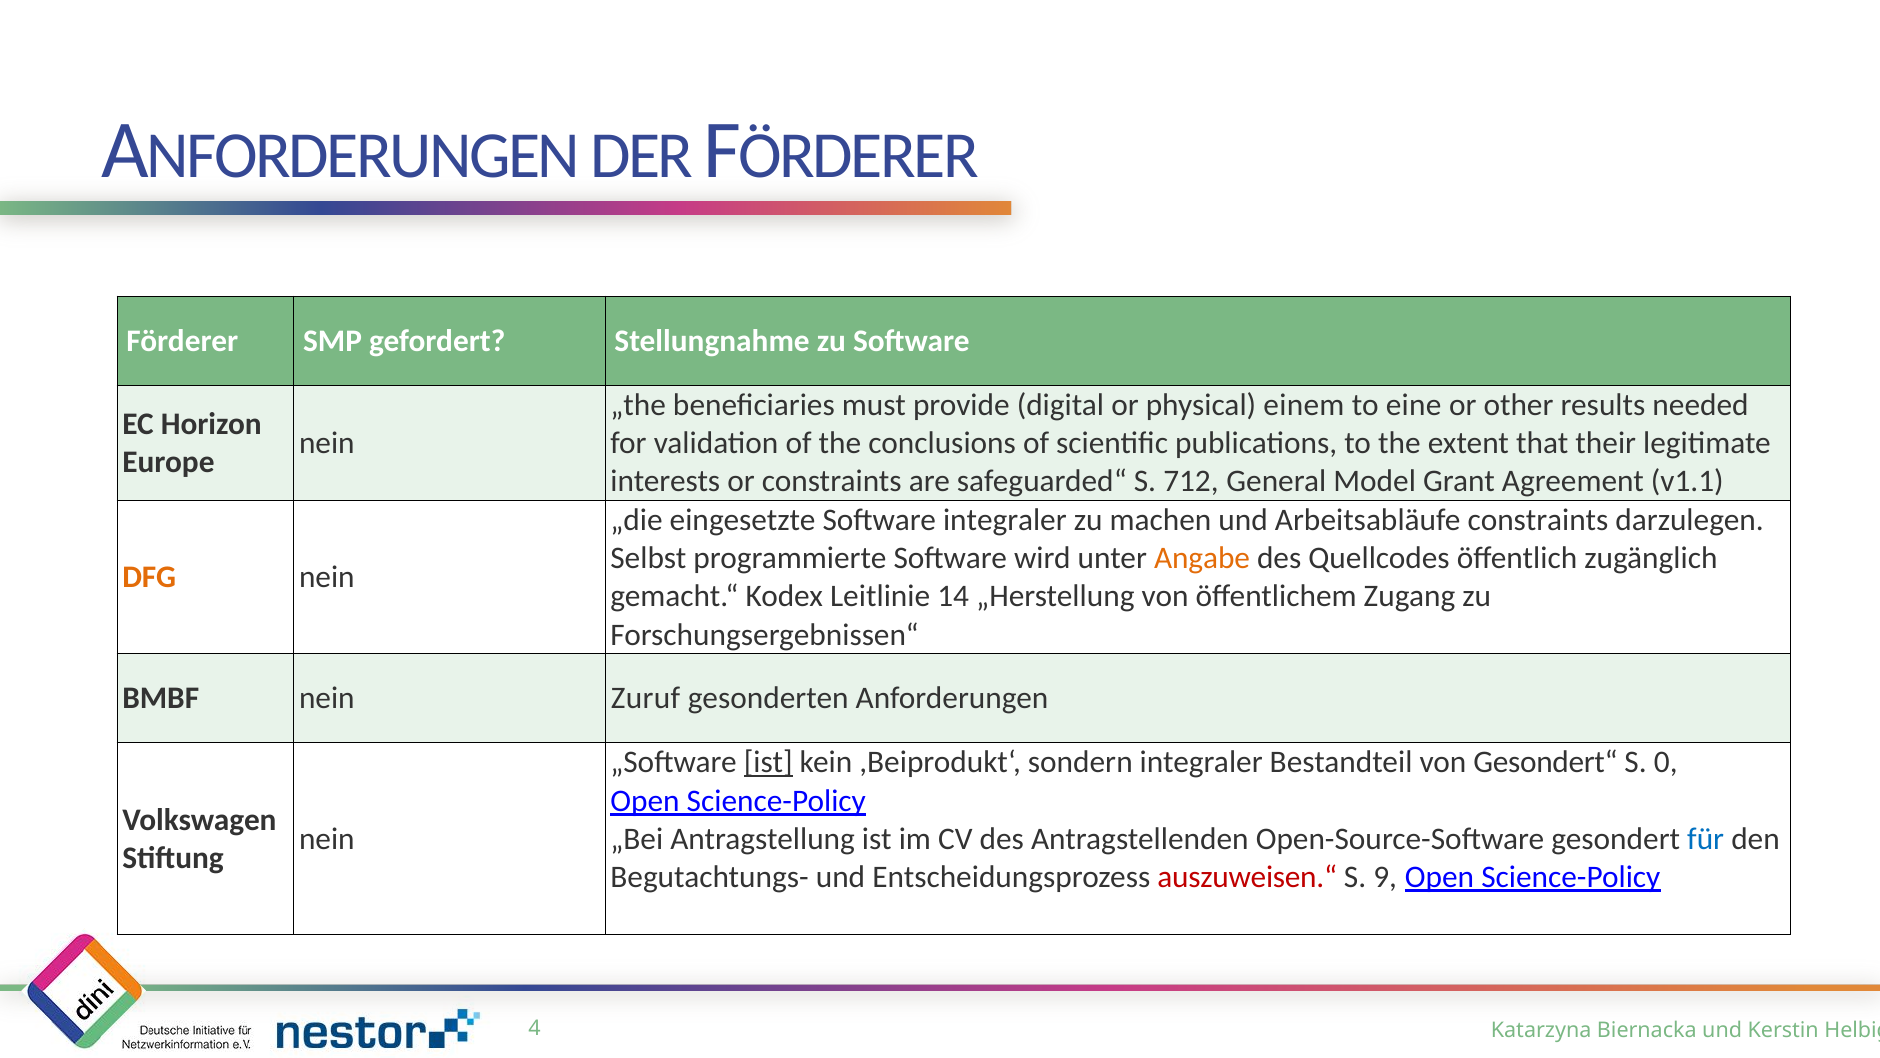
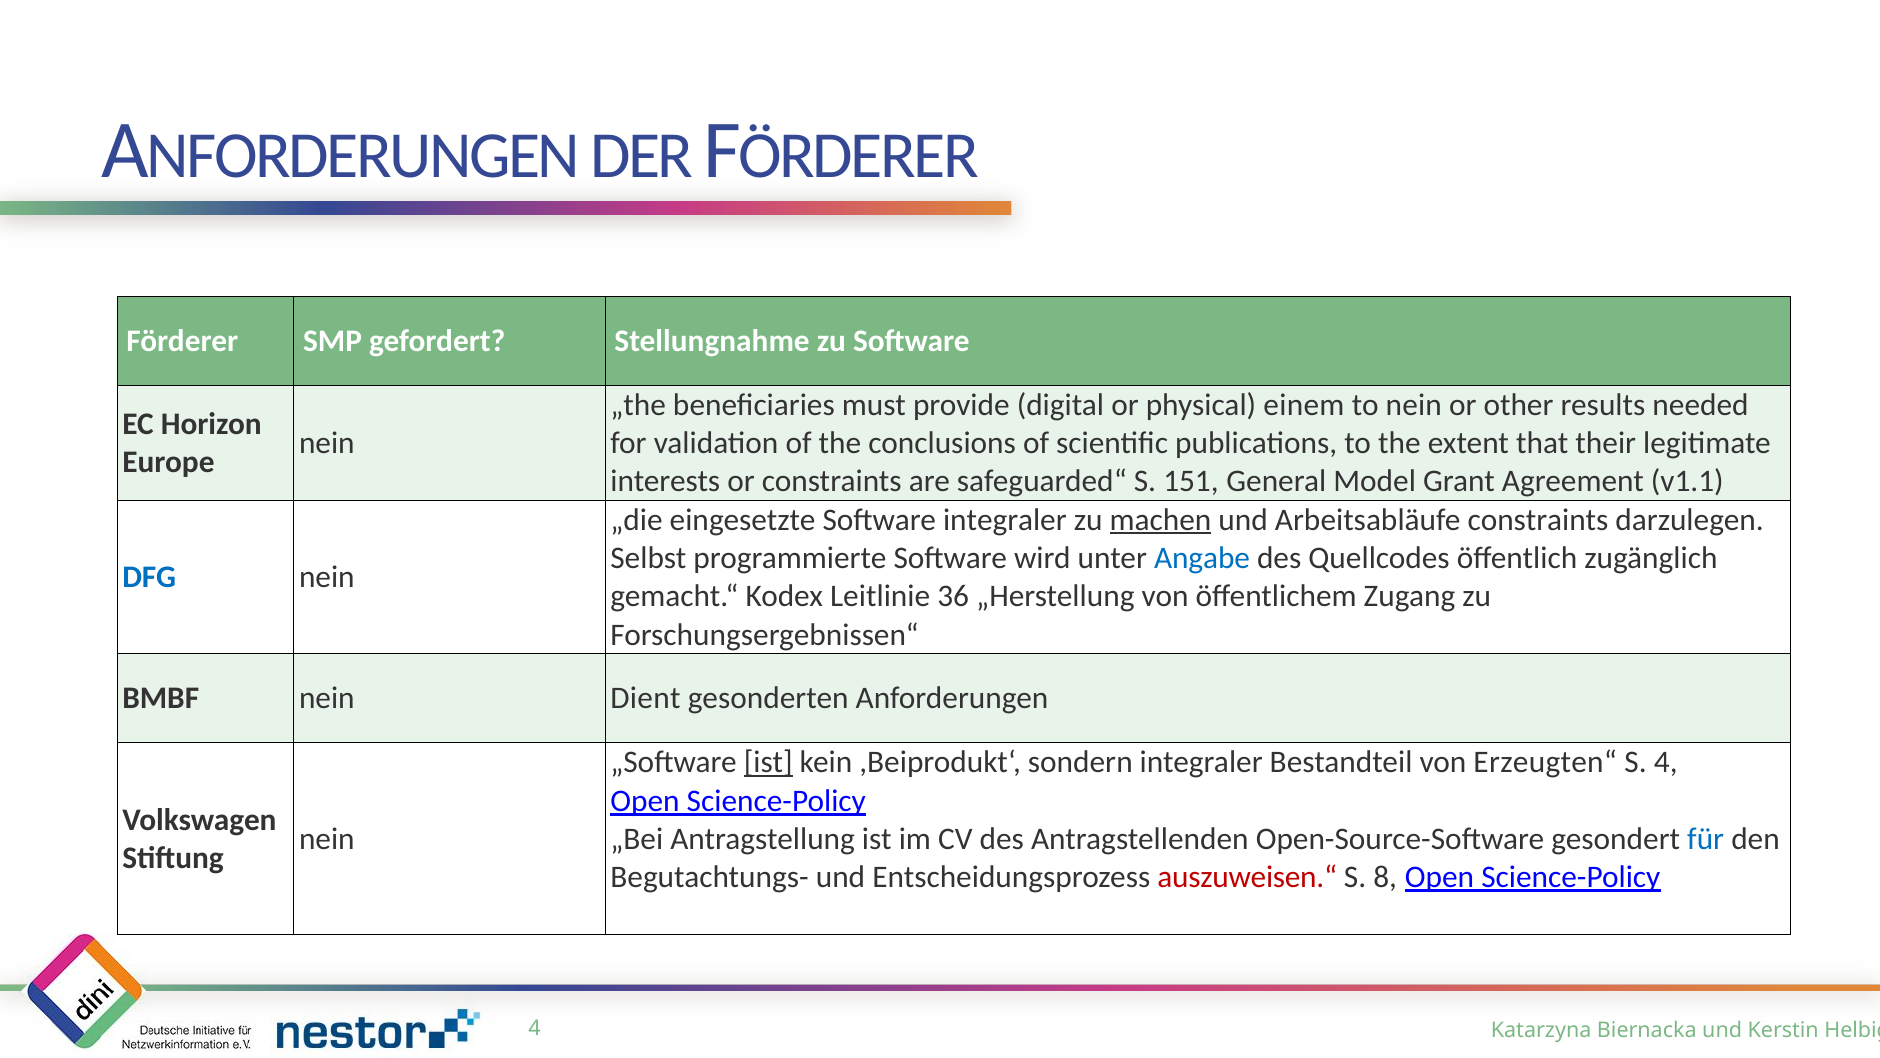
to eine: eine -> nein
712: 712 -> 151
machen underline: none -> present
Angabe colour: orange -> blue
DFG colour: orange -> blue
14: 14 -> 36
Zuruf: Zuruf -> Dient
Gesondert“: Gesondert“ -> Erzeugten“
S 0: 0 -> 4
9: 9 -> 8
